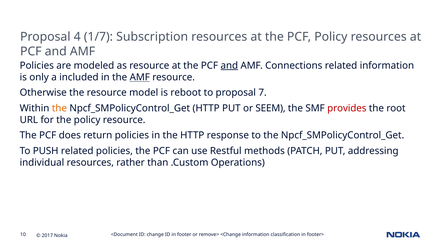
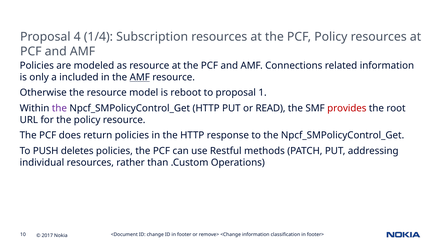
1/7: 1/7 -> 1/4
and at (229, 65) underline: present -> none
7: 7 -> 1
the at (59, 108) colour: orange -> purple
SEEM: SEEM -> READ
PUSH related: related -> deletes
